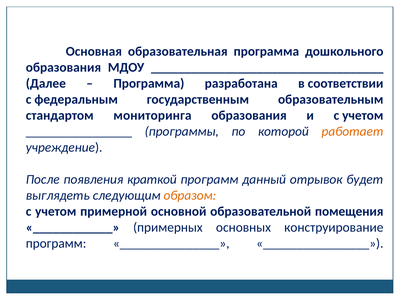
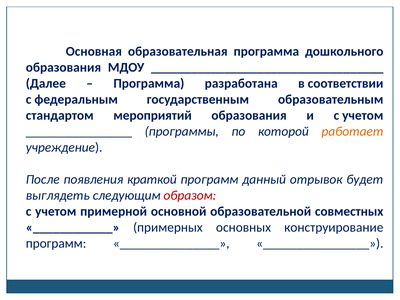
мониторинга: мониторинга -> мероприятий
образом colour: orange -> red
помещения: помещения -> совместных
